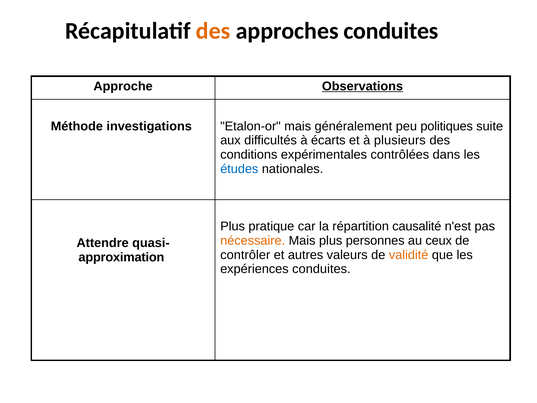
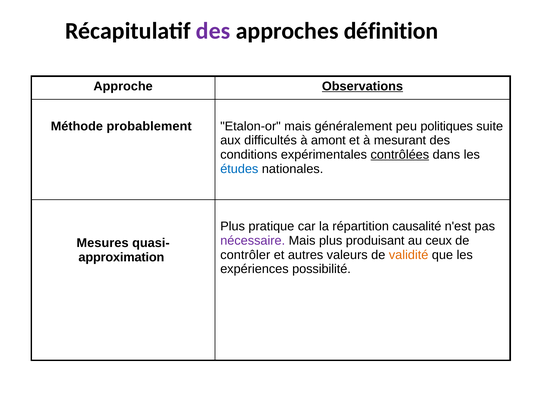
des at (213, 31) colour: orange -> purple
approches conduites: conduites -> définition
investigations: investigations -> probablement
écarts: écarts -> amont
plusieurs: plusieurs -> mesurant
contrôlées underline: none -> present
nécessaire colour: orange -> purple
personnes: personnes -> produisant
Attendre: Attendre -> Mesures
expériences conduites: conduites -> possibilité
